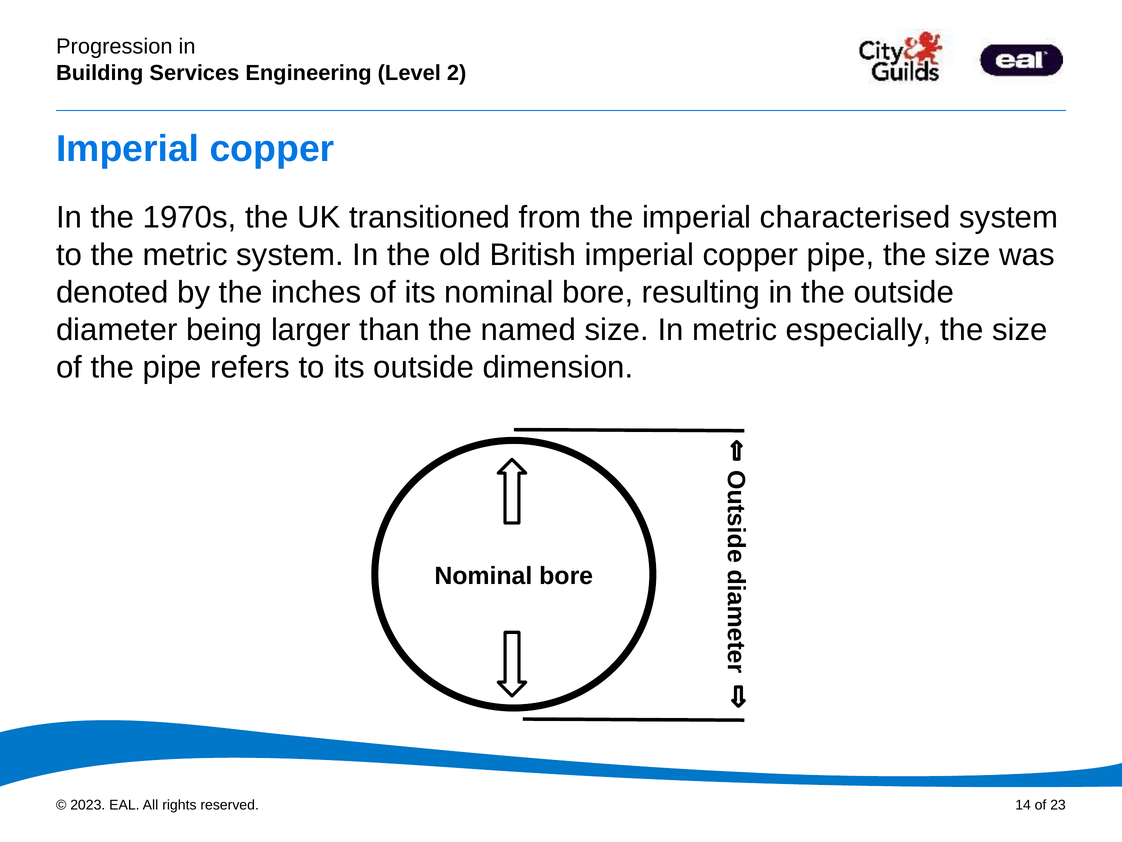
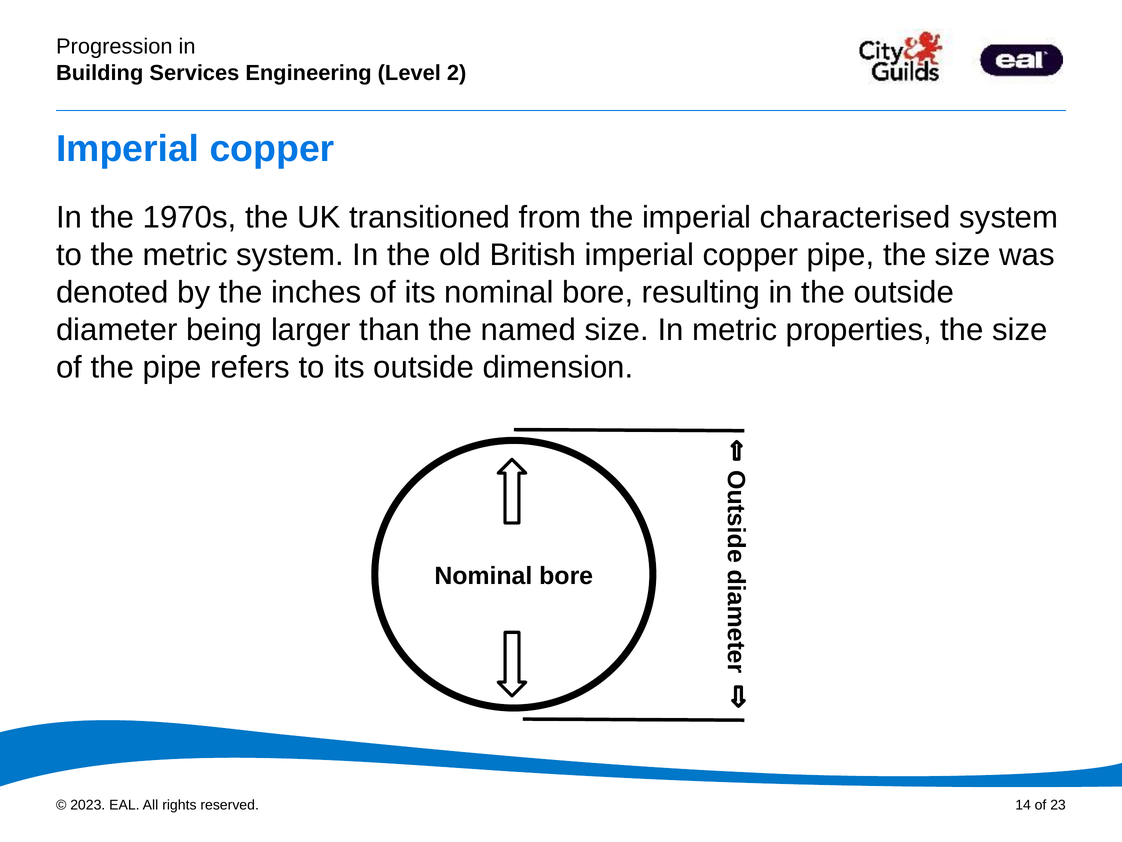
especially: especially -> properties
